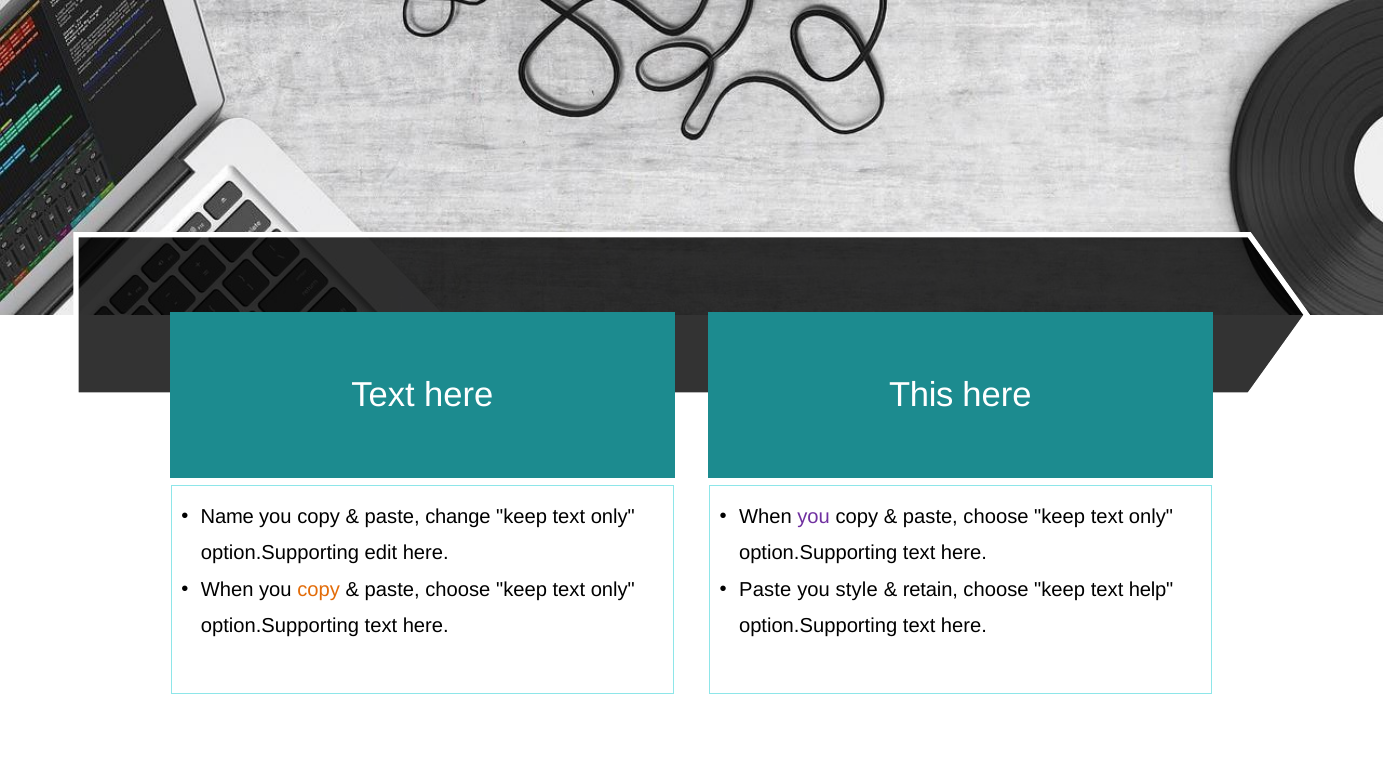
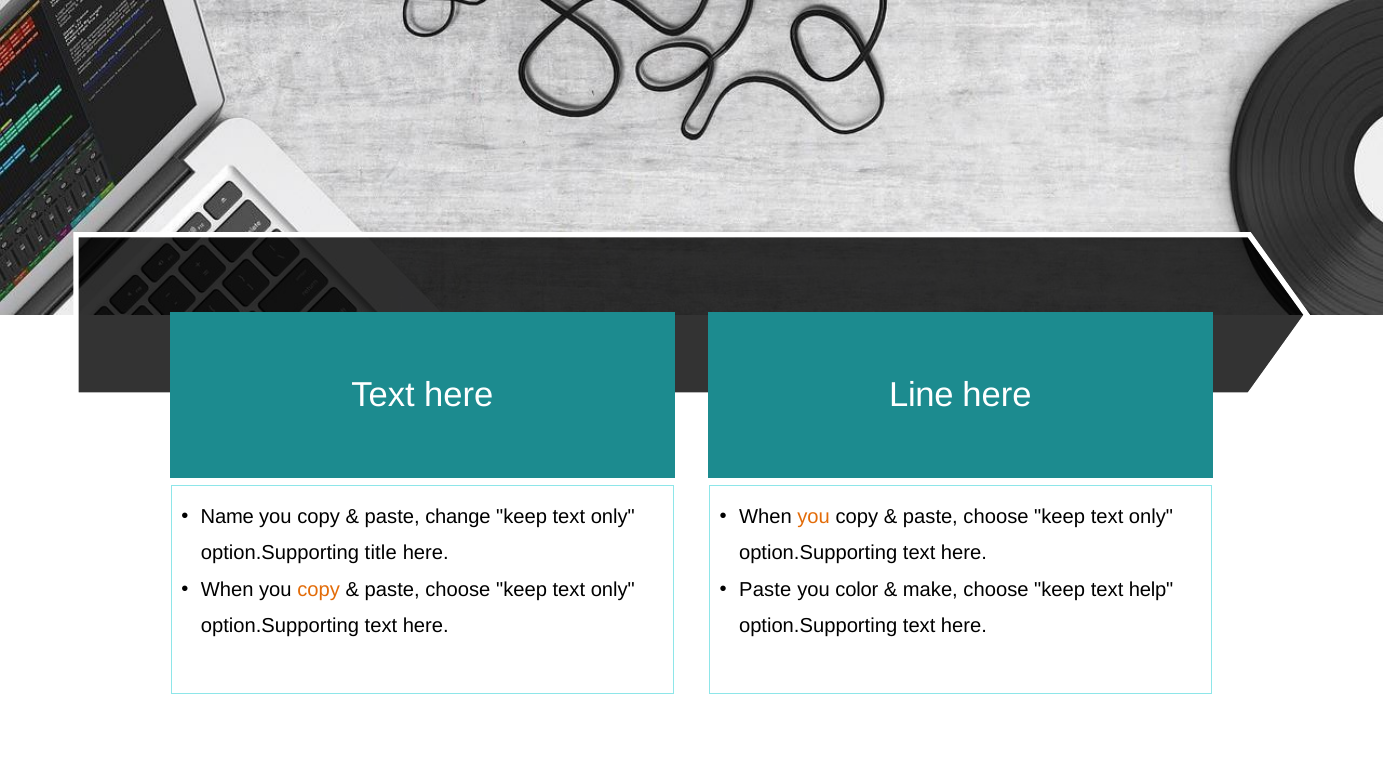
This: This -> Line
you at (814, 517) colour: purple -> orange
edit: edit -> title
style: style -> color
retain: retain -> make
